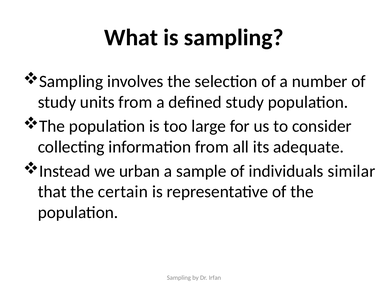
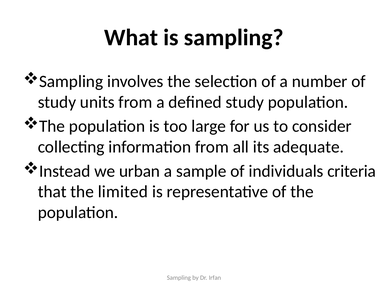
similar: similar -> criteria
certain: certain -> limited
